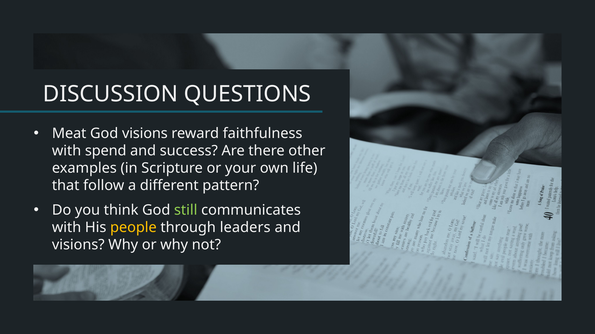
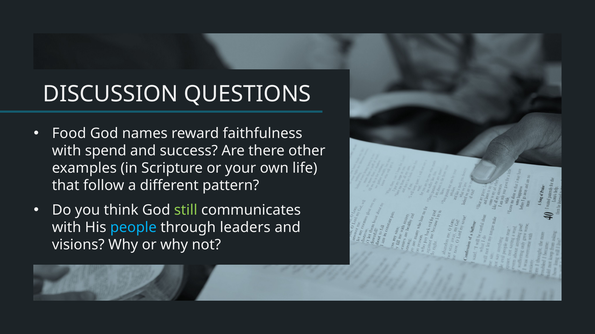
Meat: Meat -> Food
God visions: visions -> names
people colour: yellow -> light blue
